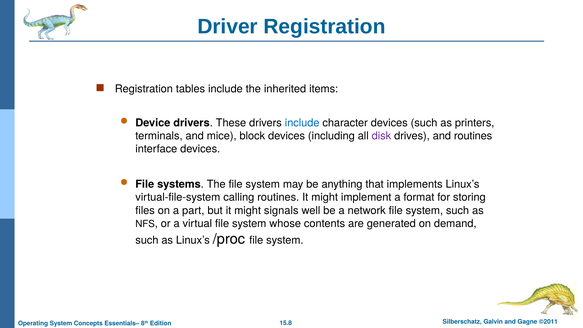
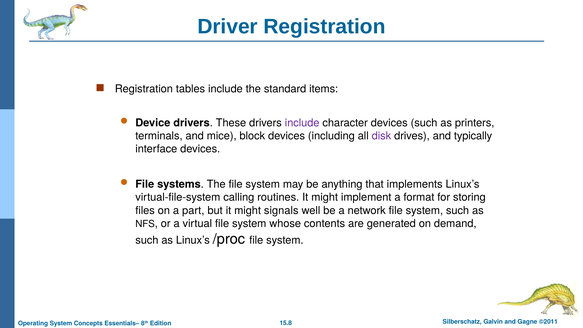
inherited: inherited -> standard
include at (302, 123) colour: blue -> purple
and routines: routines -> typically
